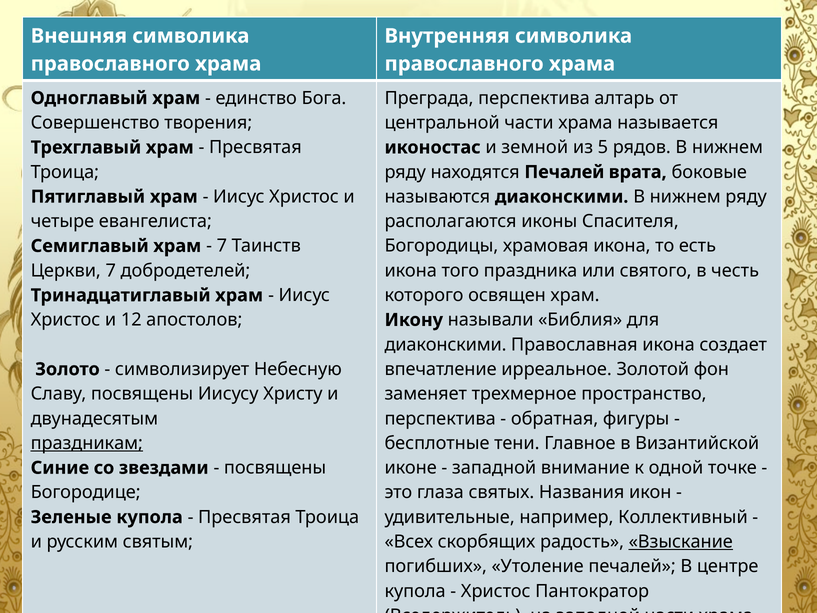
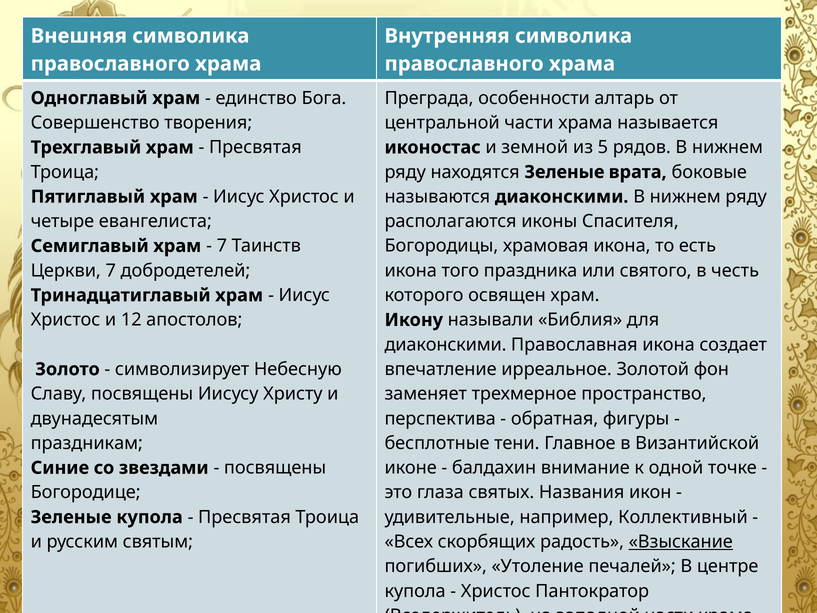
Преграда перспектива: перспектива -> особенности
находятся Печалей: Печалей -> Зеленые
праздникам underline: present -> none
западной at (494, 468): западной -> балдахин
